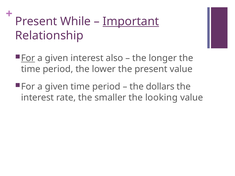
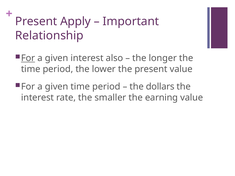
While: While -> Apply
Important underline: present -> none
looking: looking -> earning
